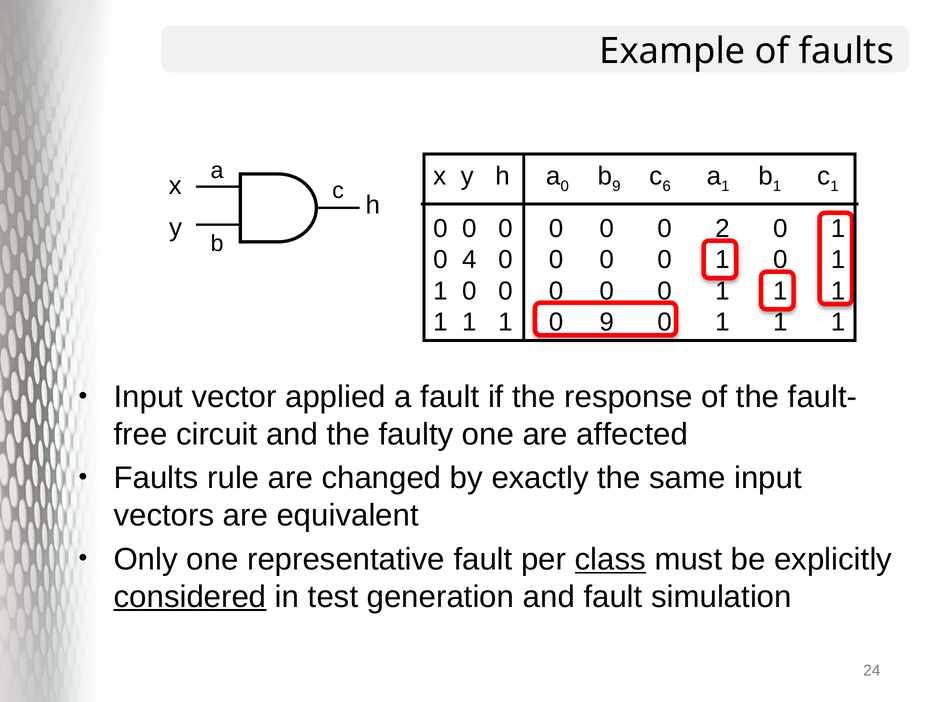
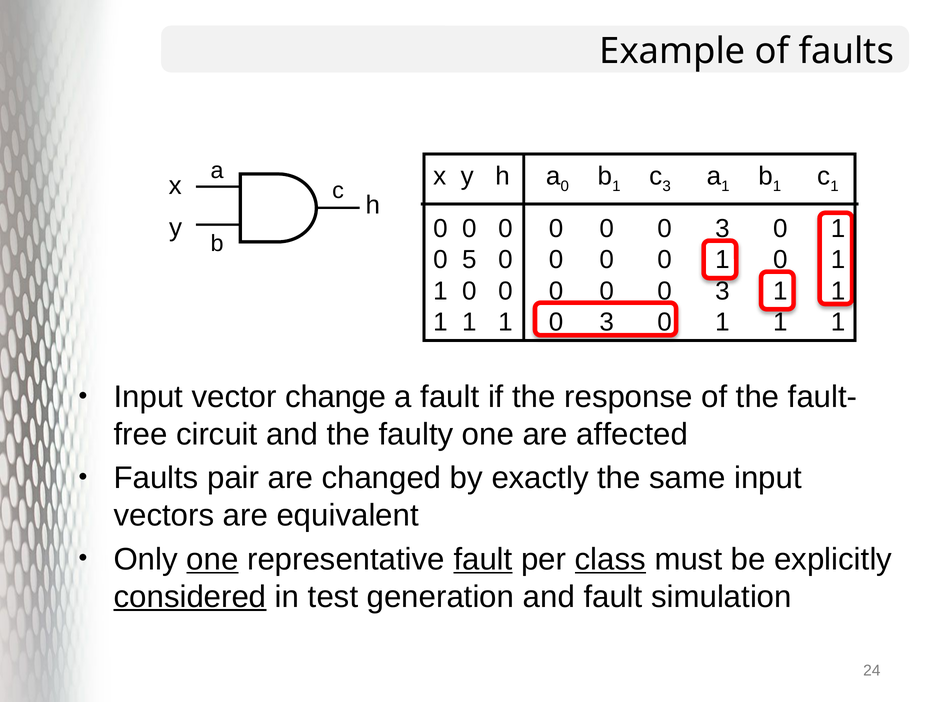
0 b 9: 9 -> 1
c 6: 6 -> 3
2 at (722, 229): 2 -> 3
4: 4 -> 5
1 at (722, 291): 1 -> 3
1 0 9: 9 -> 3
applied: applied -> change
rule: rule -> pair
one at (212, 559) underline: none -> present
fault at (483, 559) underline: none -> present
